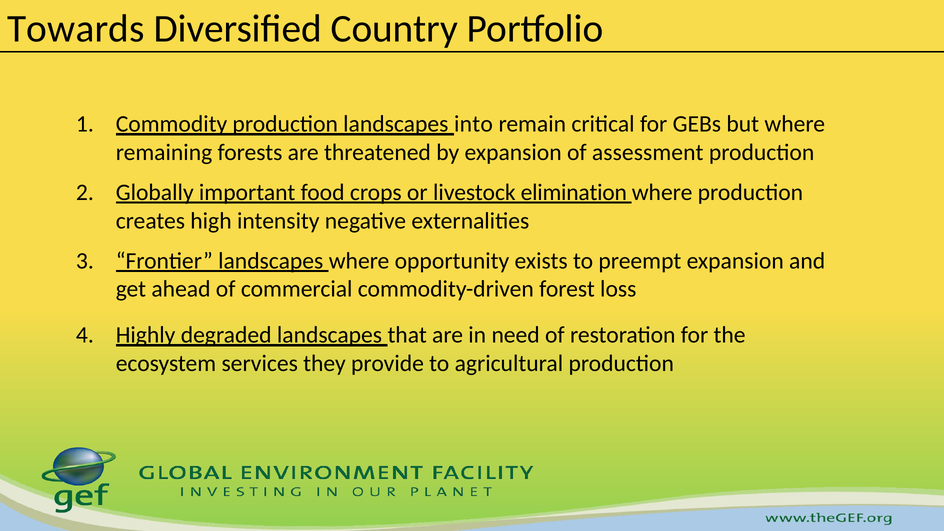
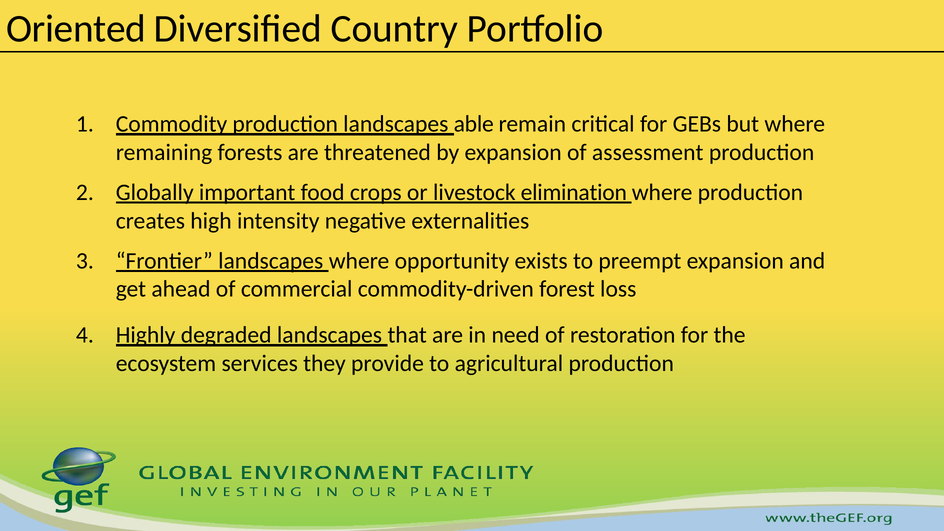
Towards: Towards -> Oriented
into: into -> able
